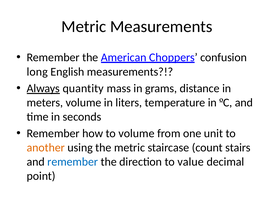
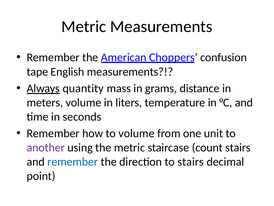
long: long -> tape
another colour: orange -> purple
to value: value -> stairs
